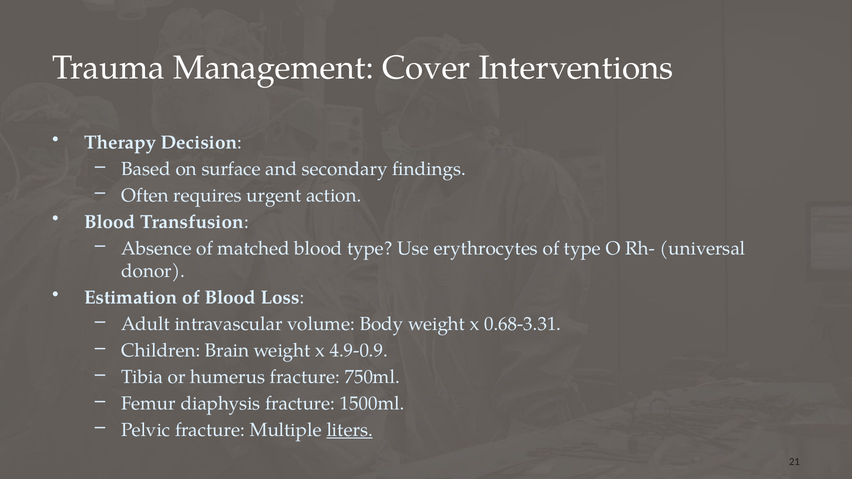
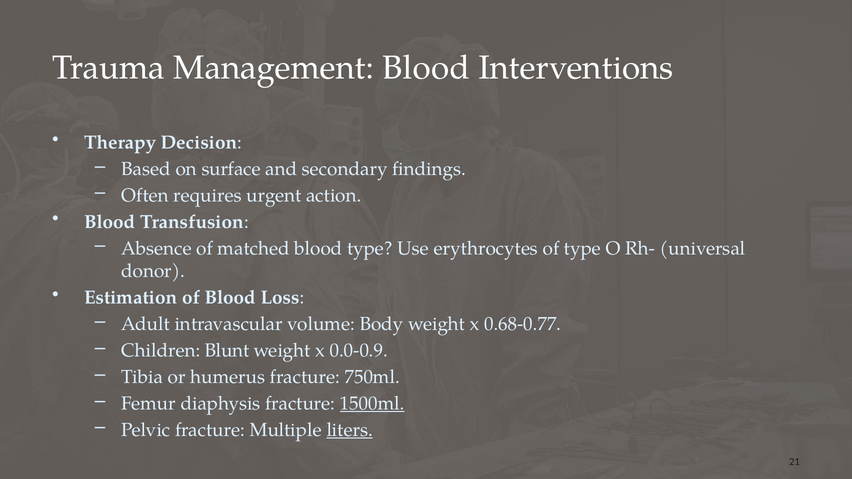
Management Cover: Cover -> Blood
0.68-3.31: 0.68-3.31 -> 0.68-0.77
Brain: Brain -> Blunt
4.9-0.9: 4.9-0.9 -> 0.0-0.9
1500ml underline: none -> present
